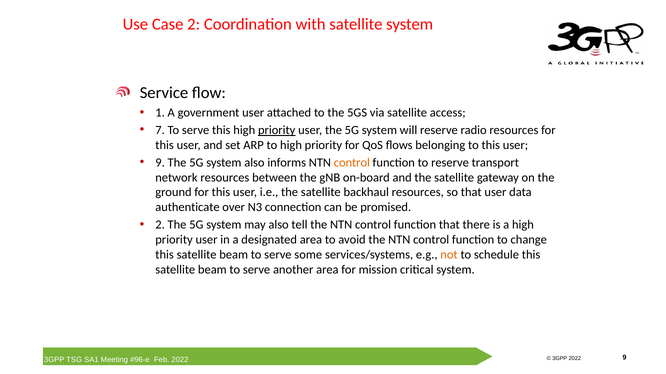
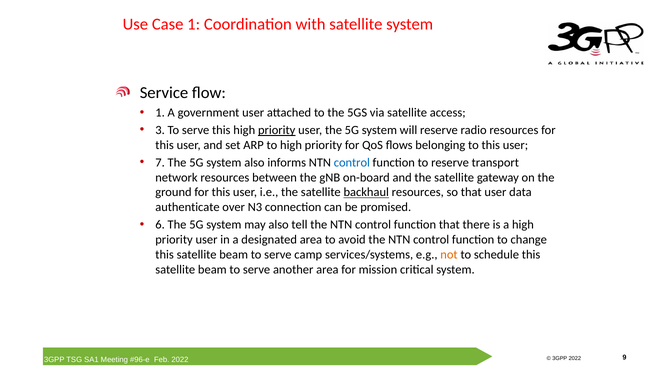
Case 2: 2 -> 1
7: 7 -> 3
9 at (160, 163): 9 -> 7
control at (352, 163) colour: orange -> blue
backhaul underline: none -> present
2 at (160, 225): 2 -> 6
some: some -> camp
